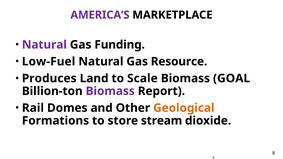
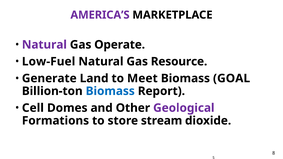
Funding: Funding -> Operate
Produces: Produces -> Generate
Scale: Scale -> Meet
Biomass at (110, 91) colour: purple -> blue
Rail: Rail -> Cell
Geological colour: orange -> purple
